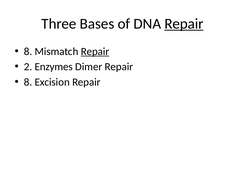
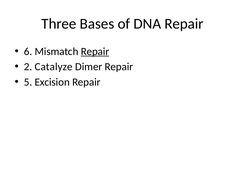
Repair at (184, 24) underline: present -> none
8 at (28, 51): 8 -> 6
Enzymes: Enzymes -> Catalyze
8 at (28, 82): 8 -> 5
